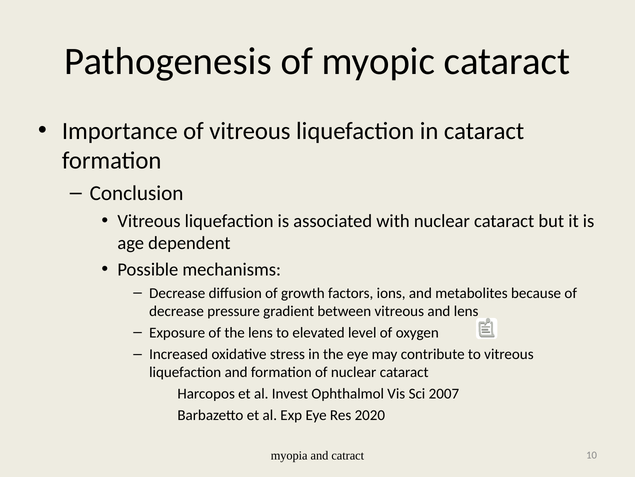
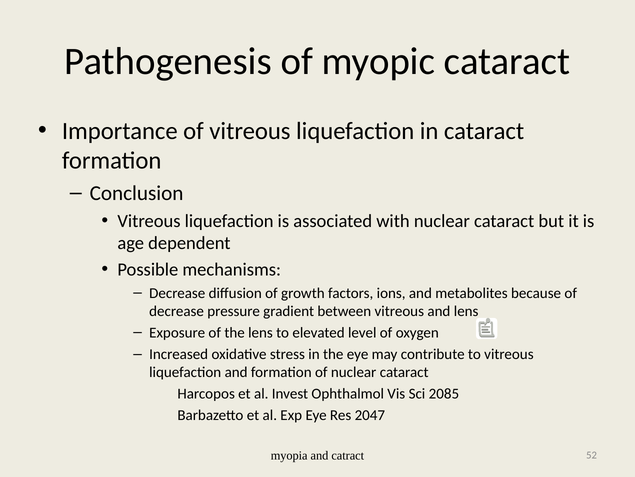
2007: 2007 -> 2085
2020: 2020 -> 2047
10: 10 -> 52
